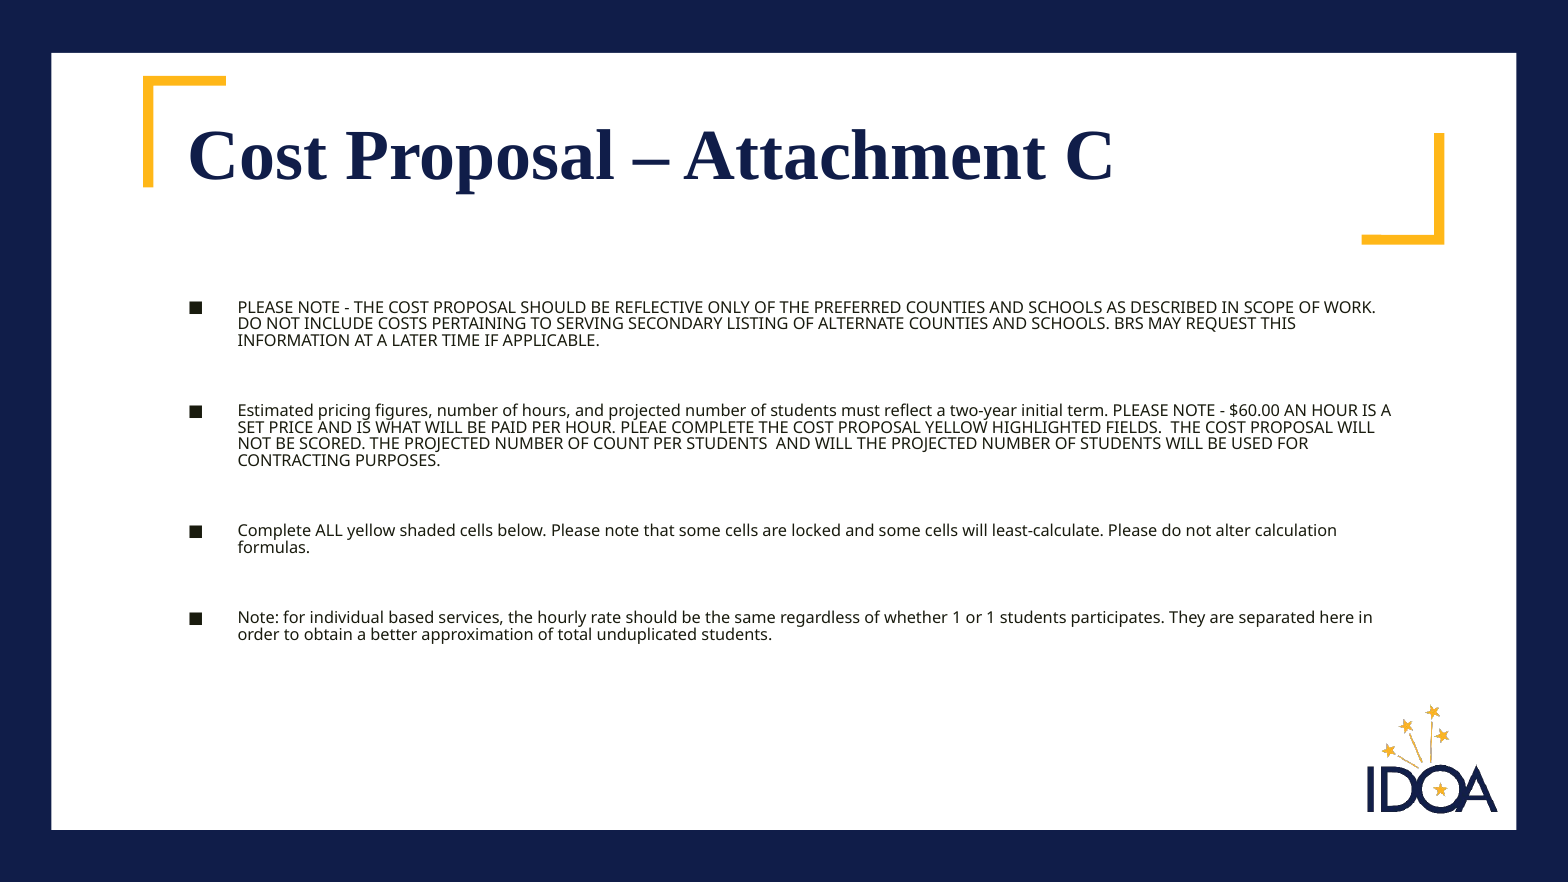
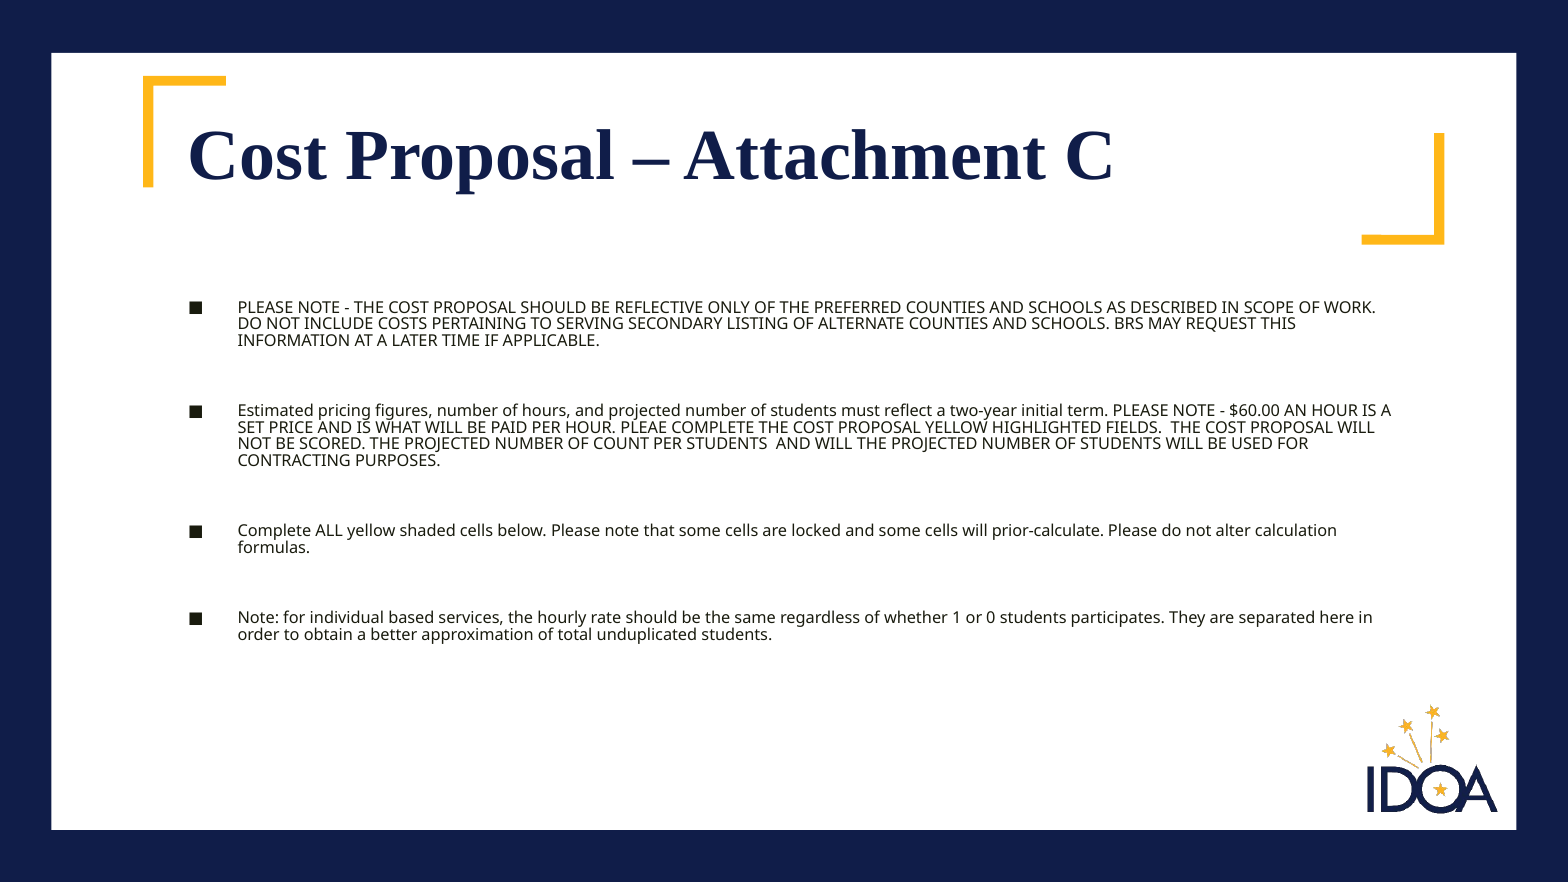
least-calculate: least-calculate -> prior-calculate
or 1: 1 -> 0
